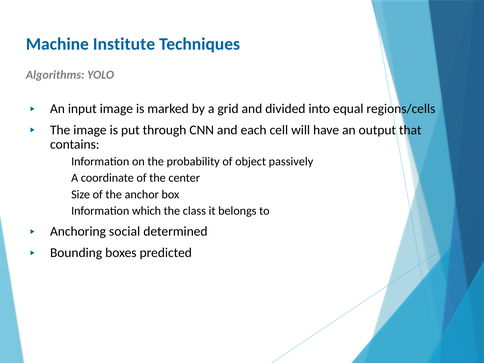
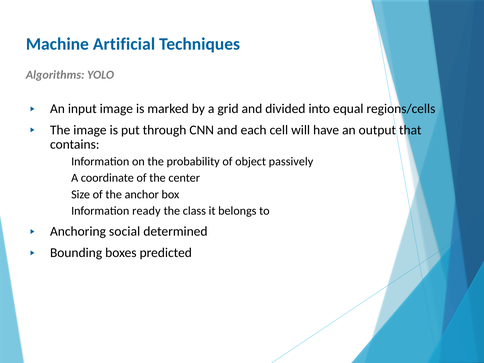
Institute: Institute -> Artificial
which: which -> ready
